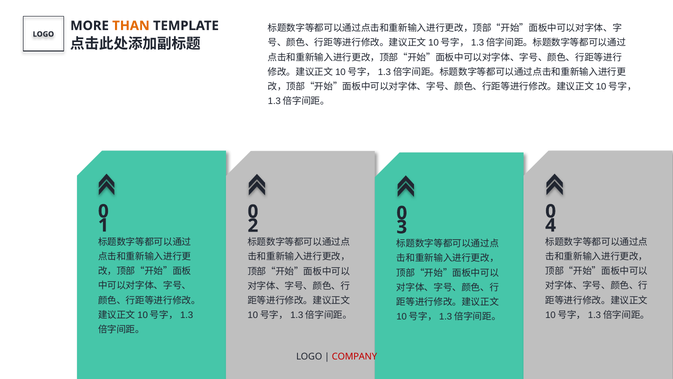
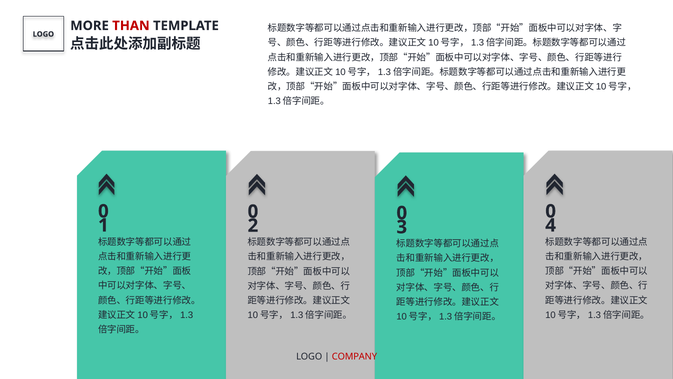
THAN colour: orange -> red
